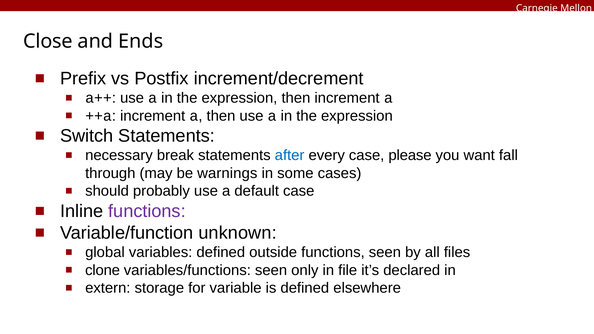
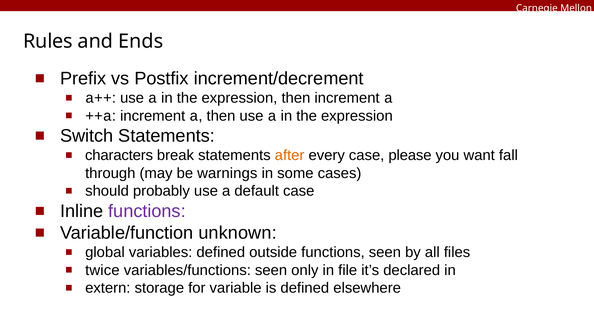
Close: Close -> Rules
necessary: necessary -> characters
after colour: blue -> orange
clone: clone -> twice
